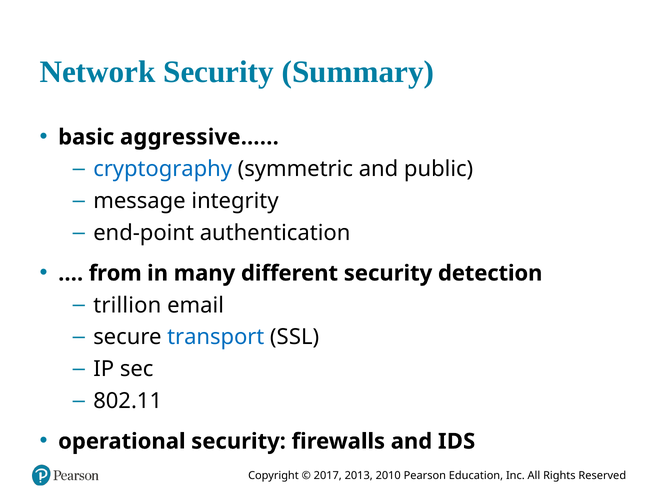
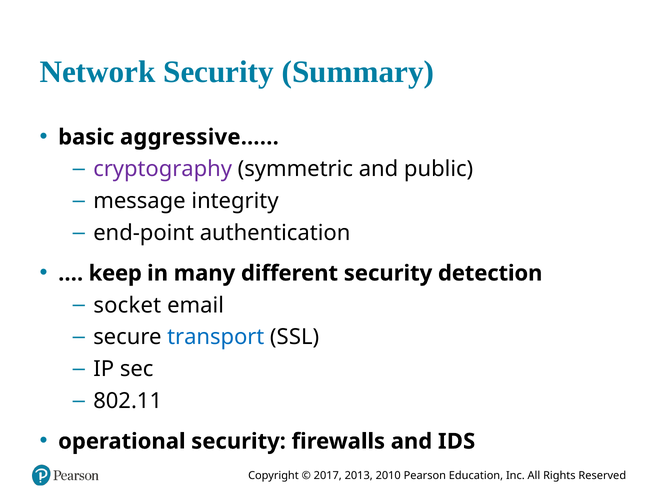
cryptography colour: blue -> purple
from: from -> keep
trillion: trillion -> socket
